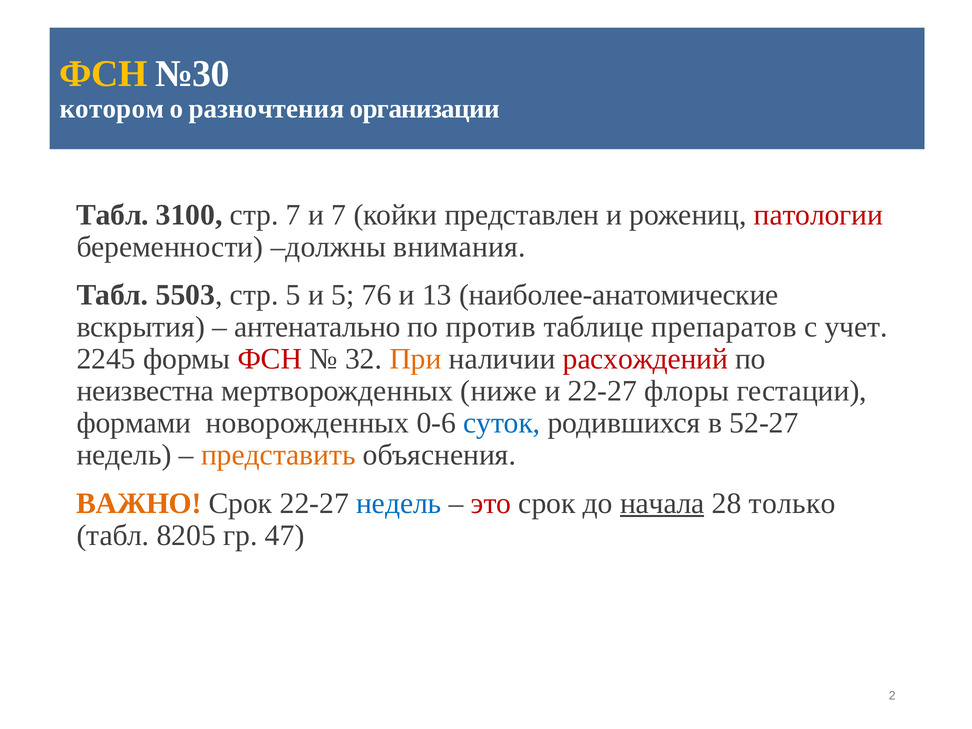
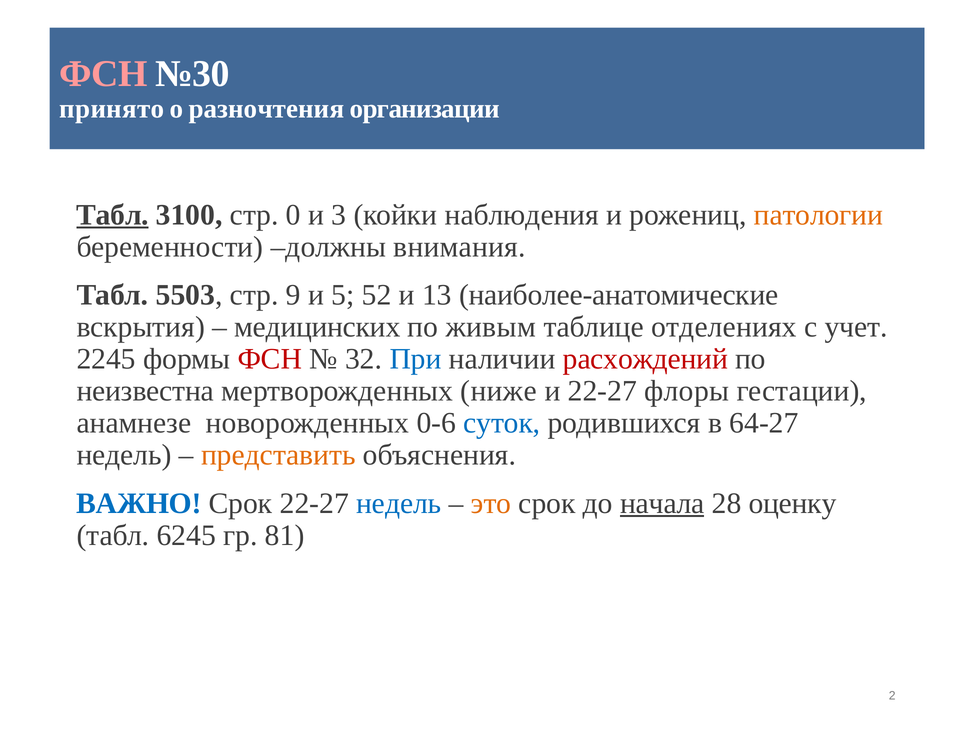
ФСН at (103, 74) colour: yellow -> pink
котором: котором -> принято
Табл at (113, 215) underline: none -> present
стр 7: 7 -> 0
и 7: 7 -> 3
представлен: представлен -> наблюдения
патологии colour: red -> orange
стр 5: 5 -> 9
76: 76 -> 52
антенатально: антенатально -> медицинских
против: против -> живым
препаратов: препаратов -> отделениях
При colour: orange -> blue
формами: формами -> анамнезе
52-27: 52-27 -> 64-27
ВАЖНО colour: orange -> blue
это colour: red -> orange
только: только -> оценку
8205: 8205 -> 6245
47: 47 -> 81
